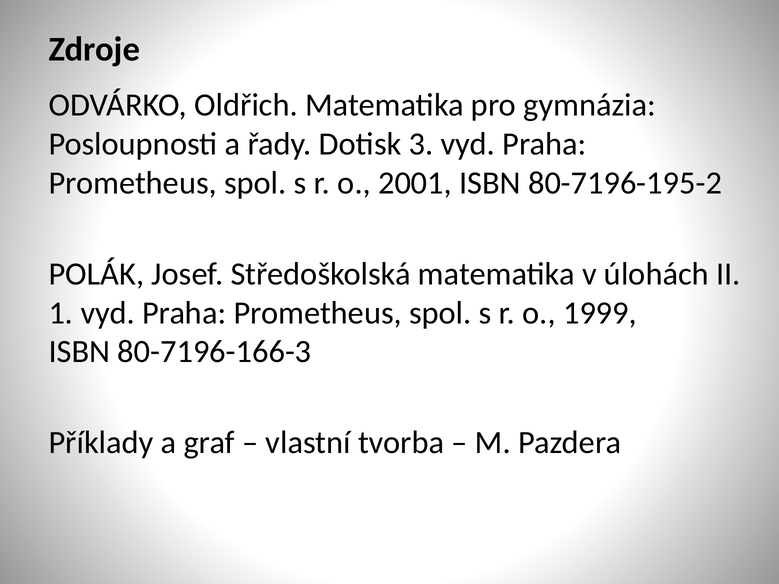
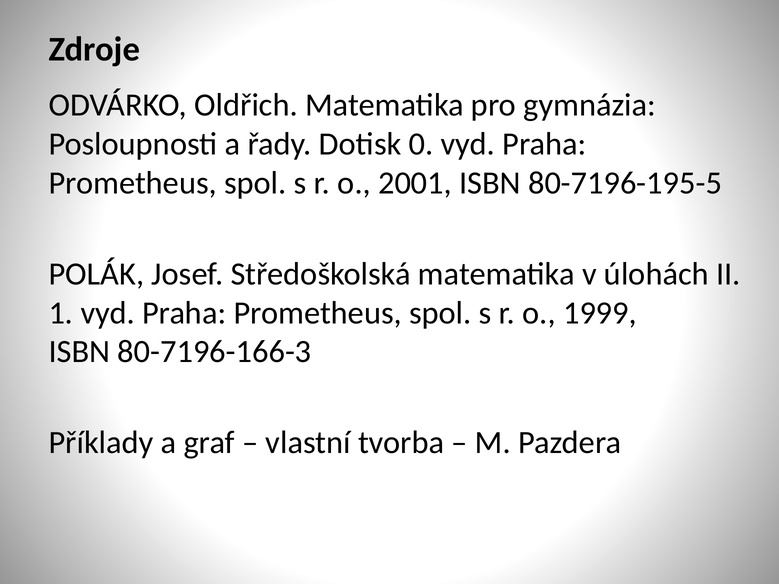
3: 3 -> 0
80-7196-195-2: 80-7196-195-2 -> 80-7196-195-5
